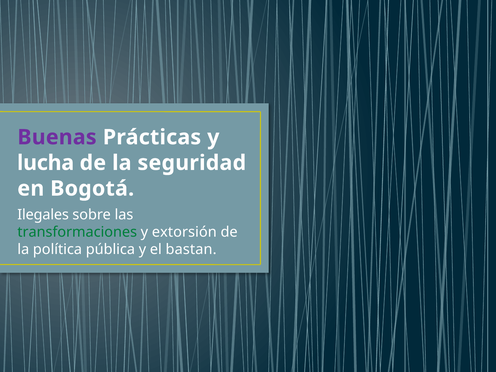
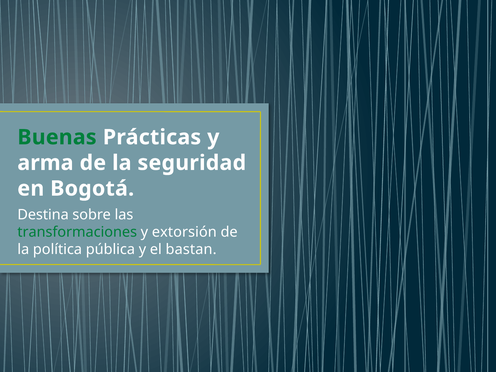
Buenas colour: purple -> green
lucha: lucha -> arma
Ilegales: Ilegales -> Destina
